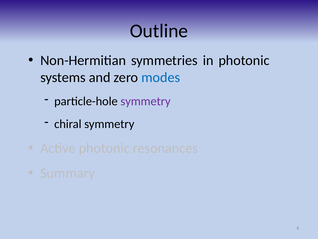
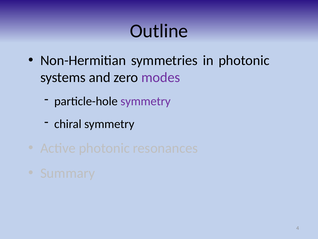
modes colour: blue -> purple
